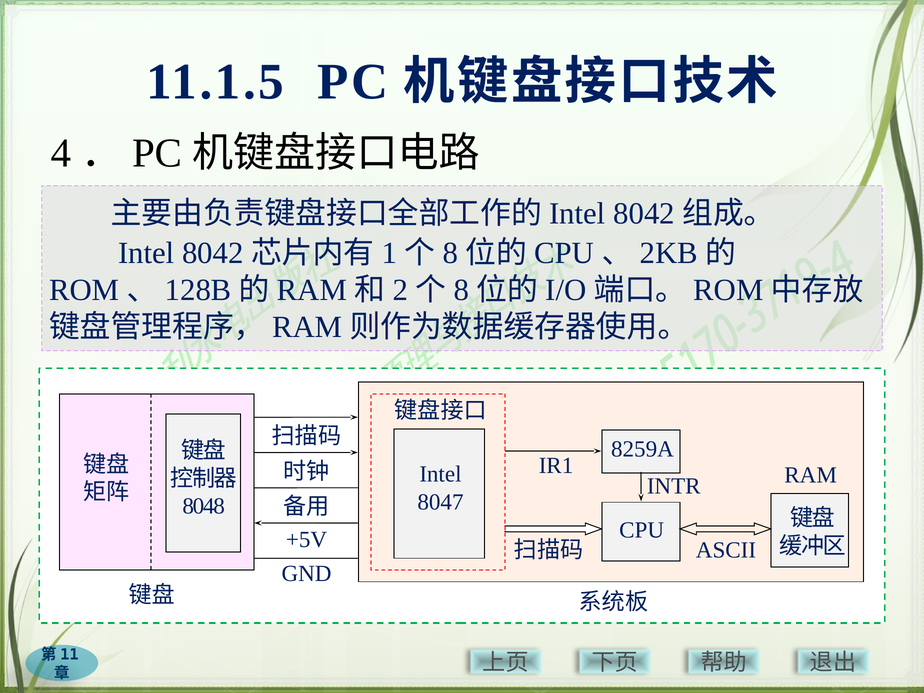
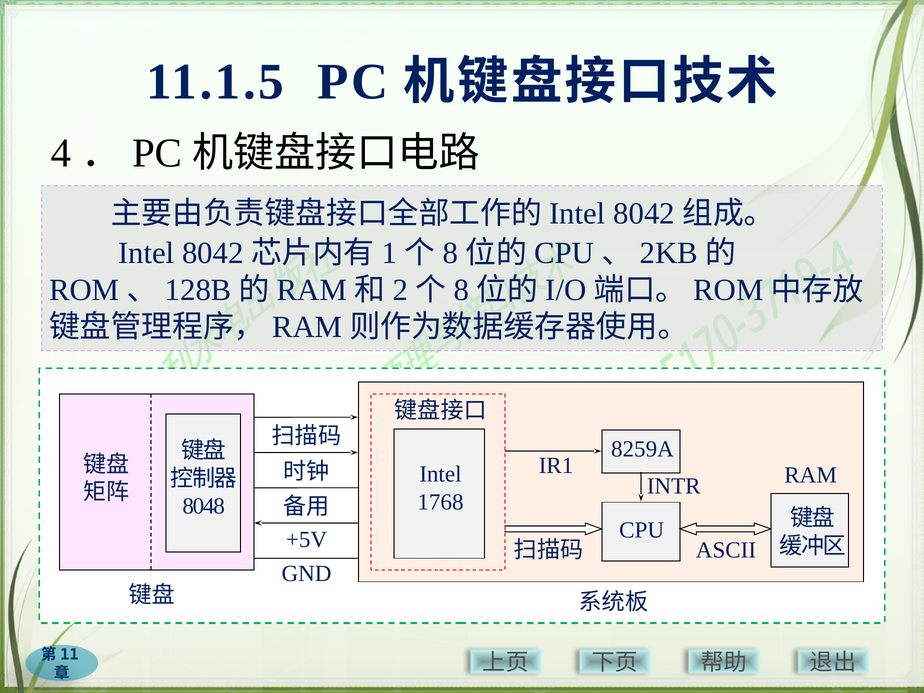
8047: 8047 -> 1768
